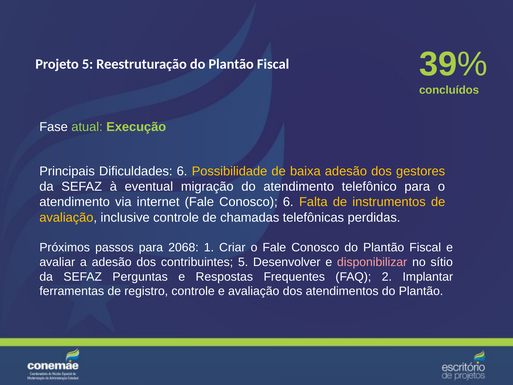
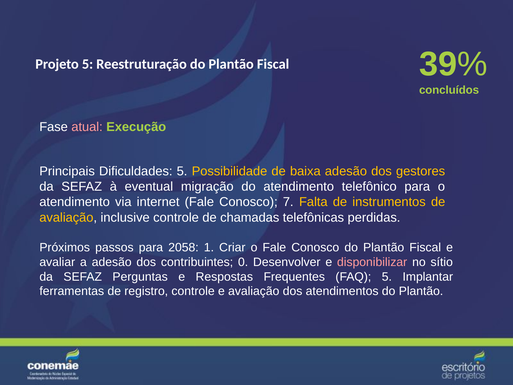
atual colour: light green -> pink
Dificuldades 6: 6 -> 5
Conosco 6: 6 -> 7
2068: 2068 -> 2058
contribuintes 5: 5 -> 0
FAQ 2: 2 -> 5
